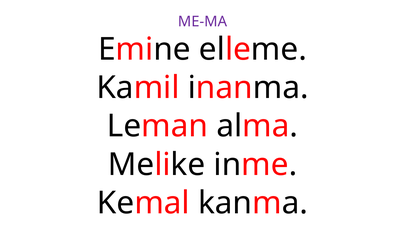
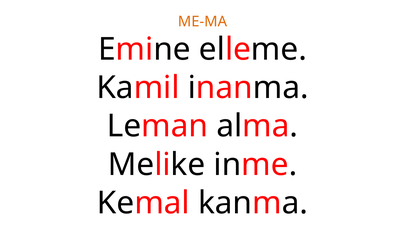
ME-MA colour: purple -> orange
